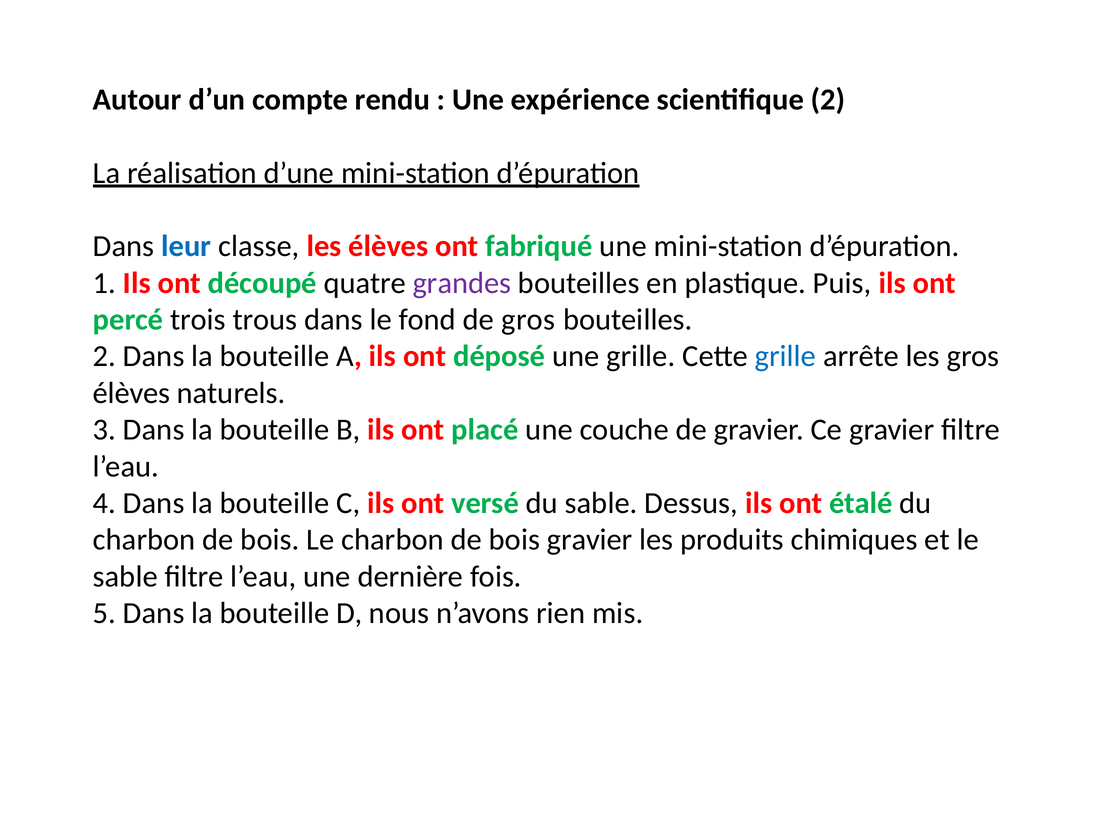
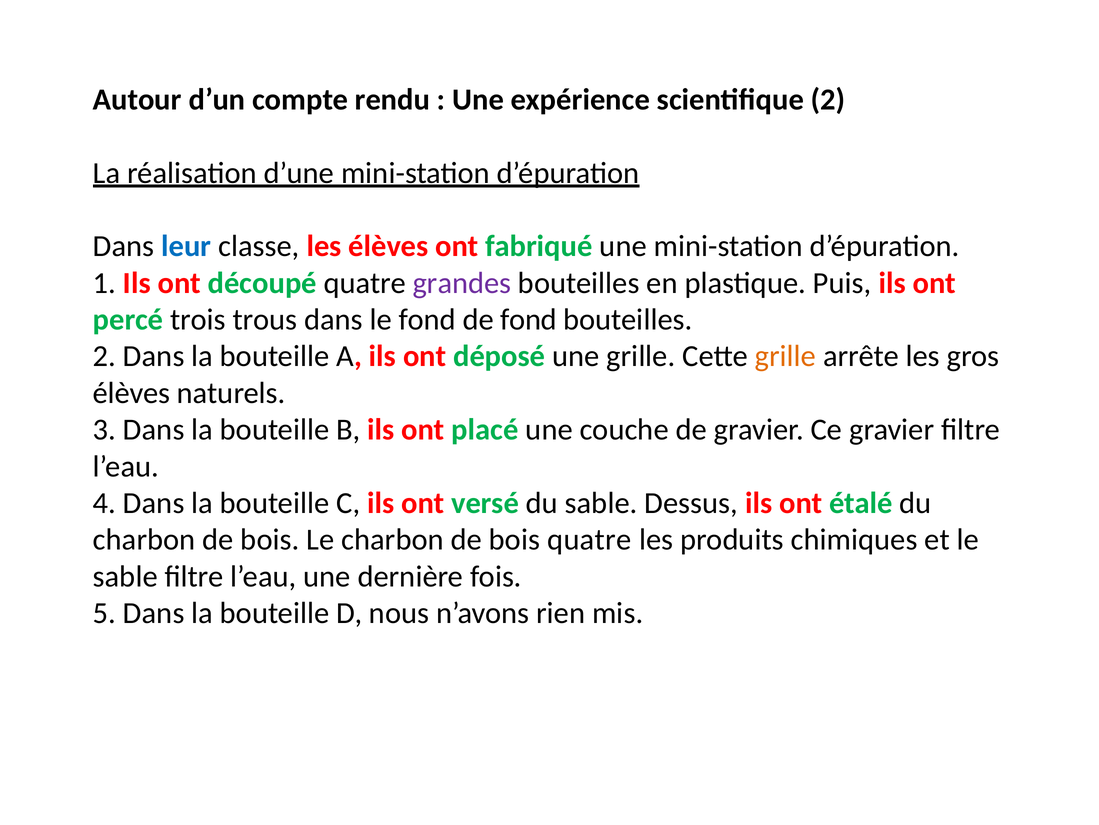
de gros: gros -> fond
grille at (786, 356) colour: blue -> orange
bois gravier: gravier -> quatre
